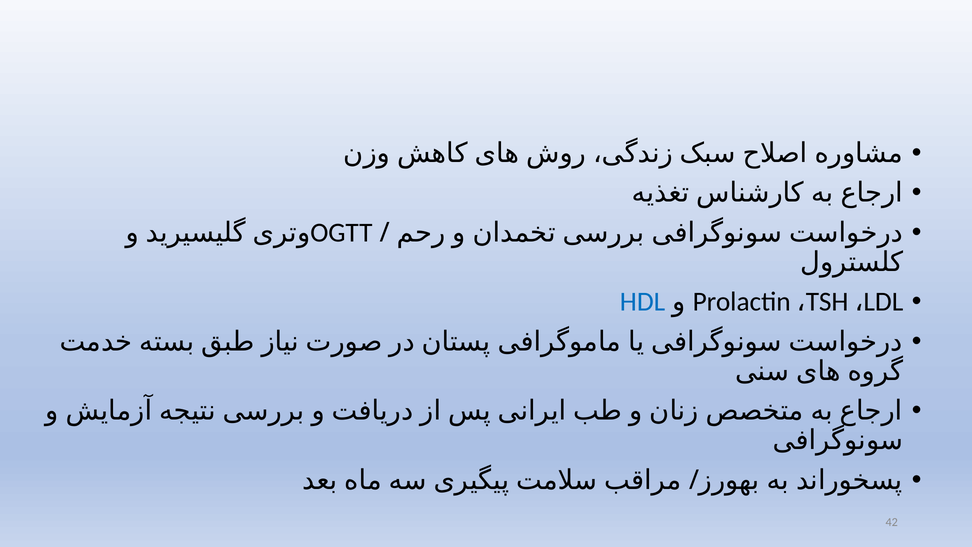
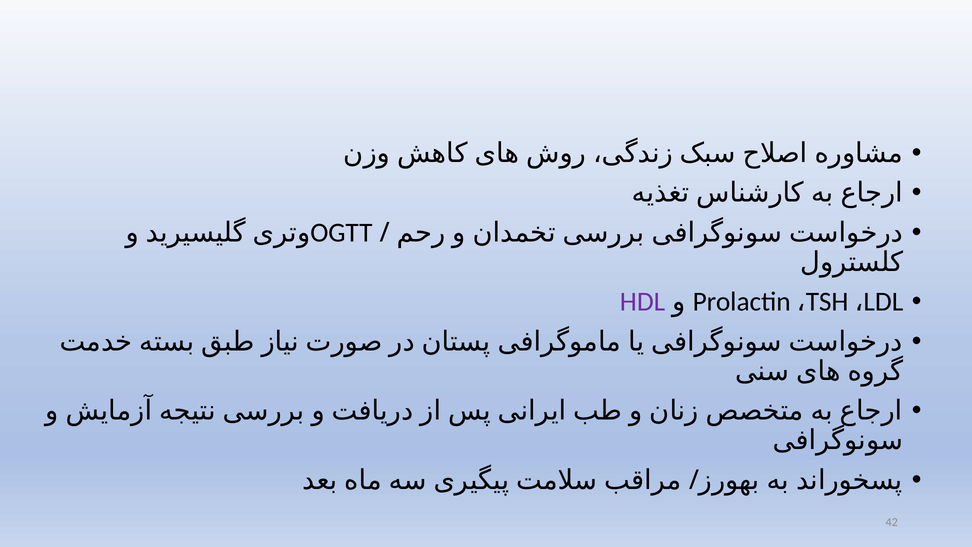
HDL colour: blue -> purple
